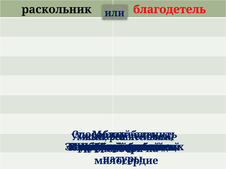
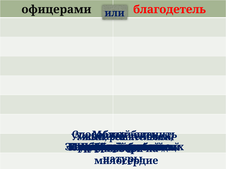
раскольник at (56, 9): раскольник -> офицерами
